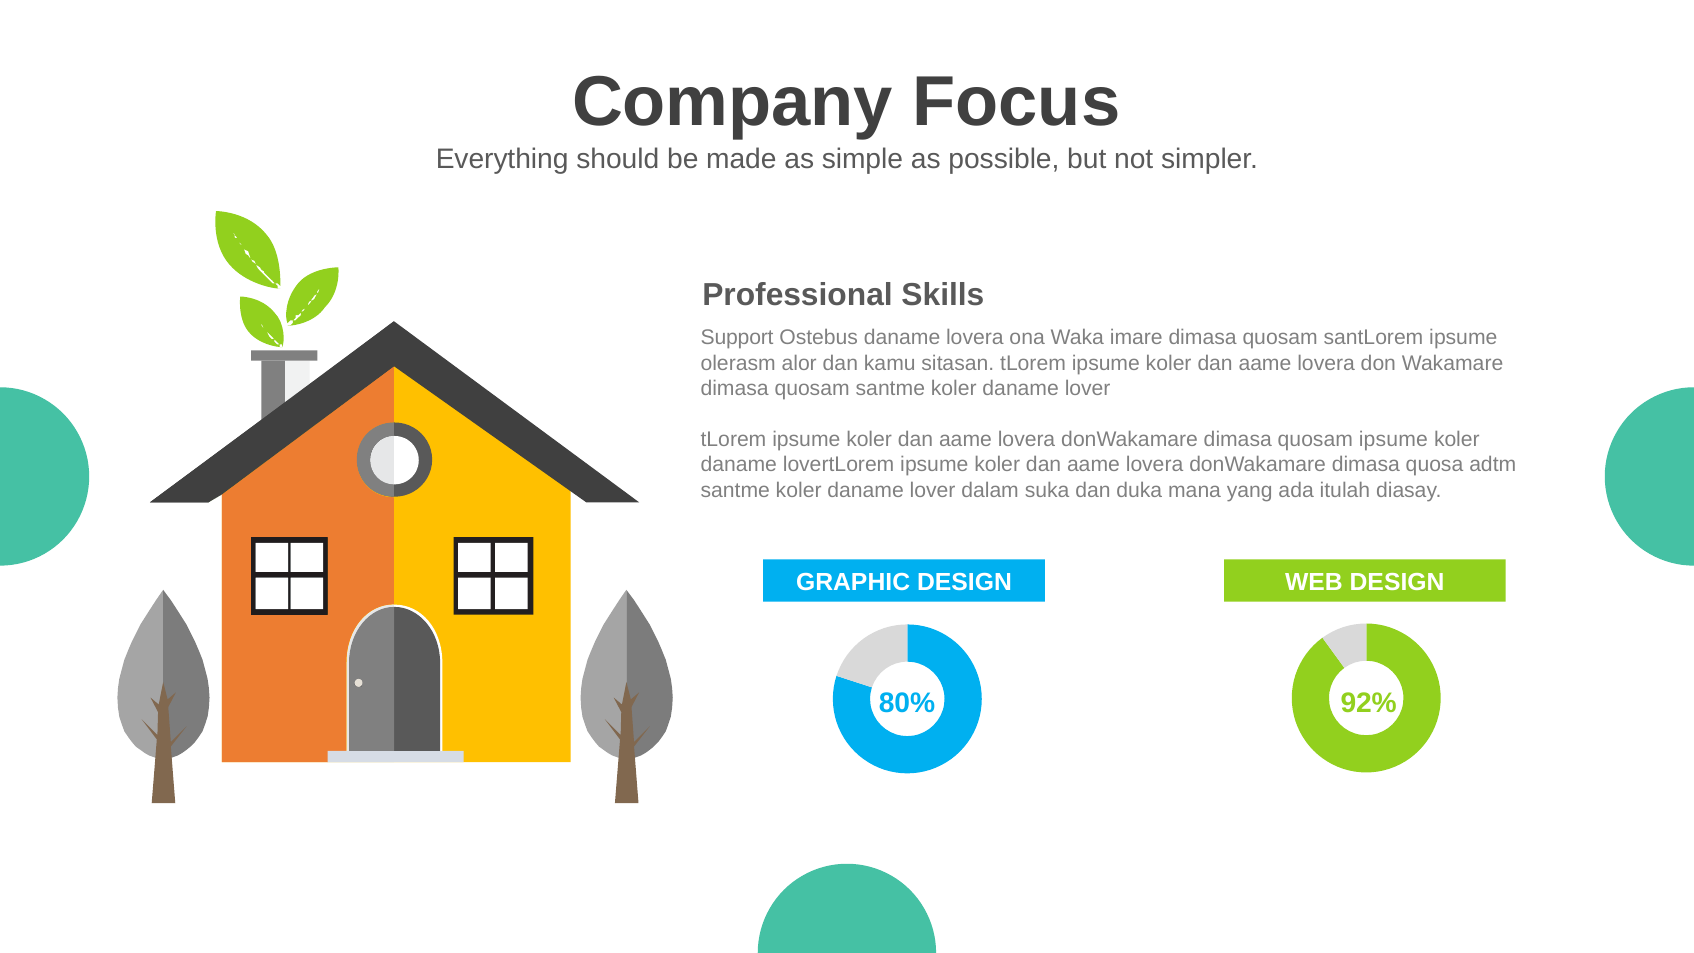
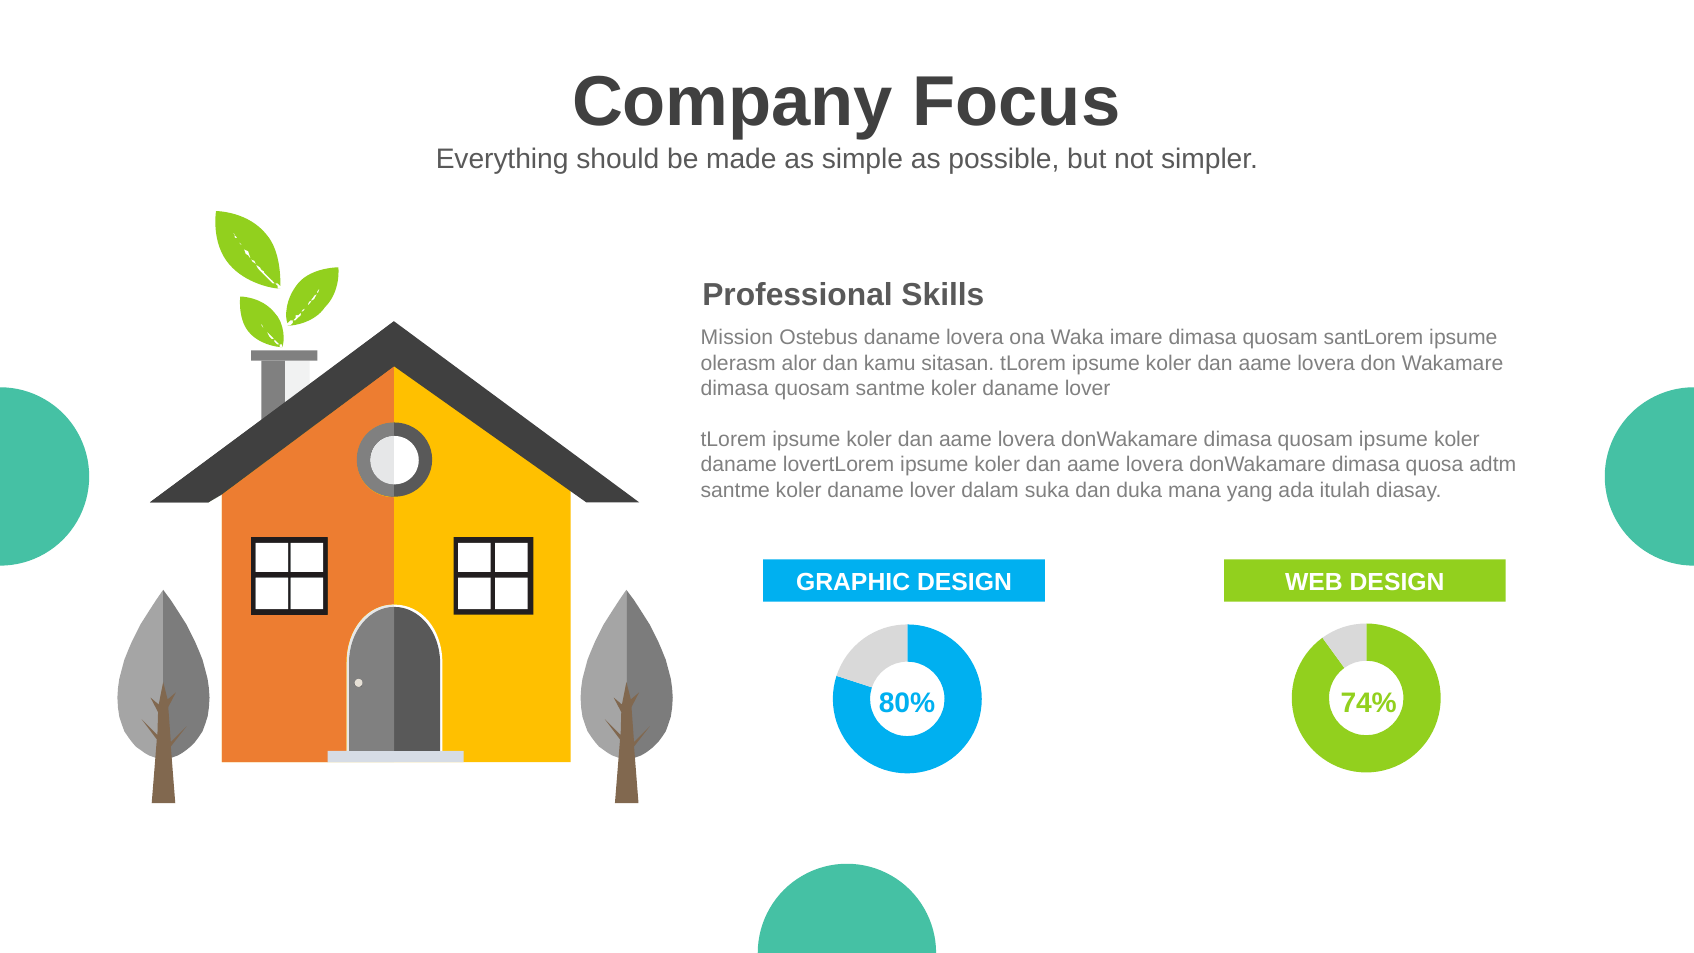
Support: Support -> Mission
92%: 92% -> 74%
